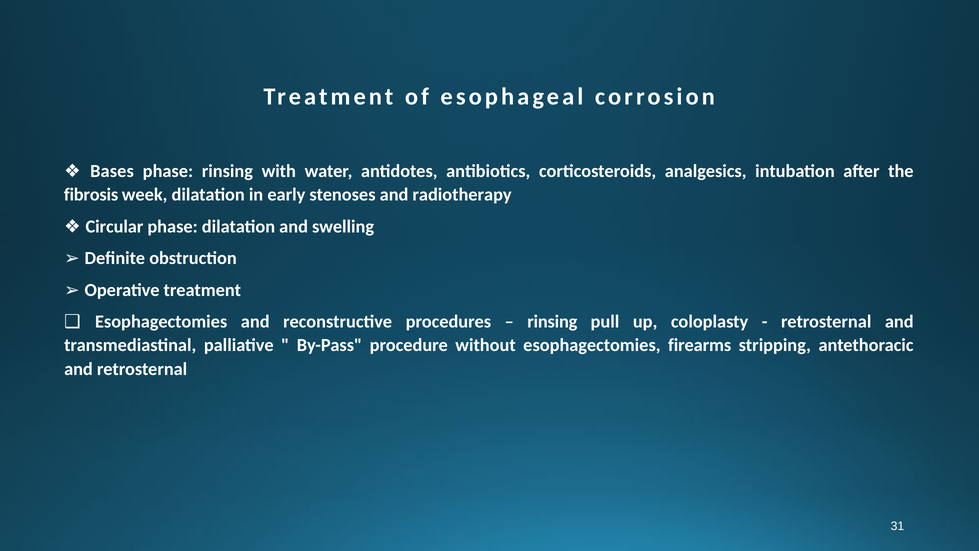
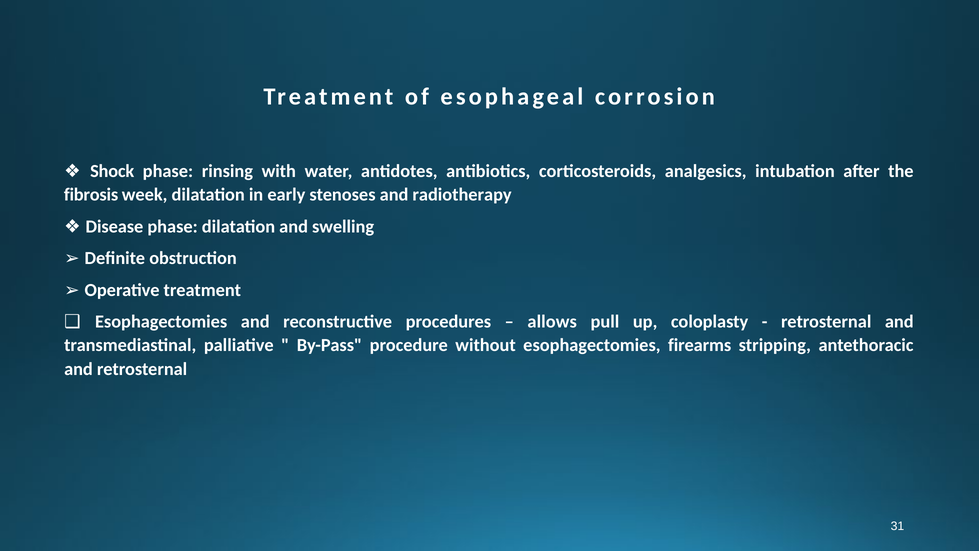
Bases: Bases -> Shock
Circular: Circular -> Disease
rinsing at (552, 322): rinsing -> allows
